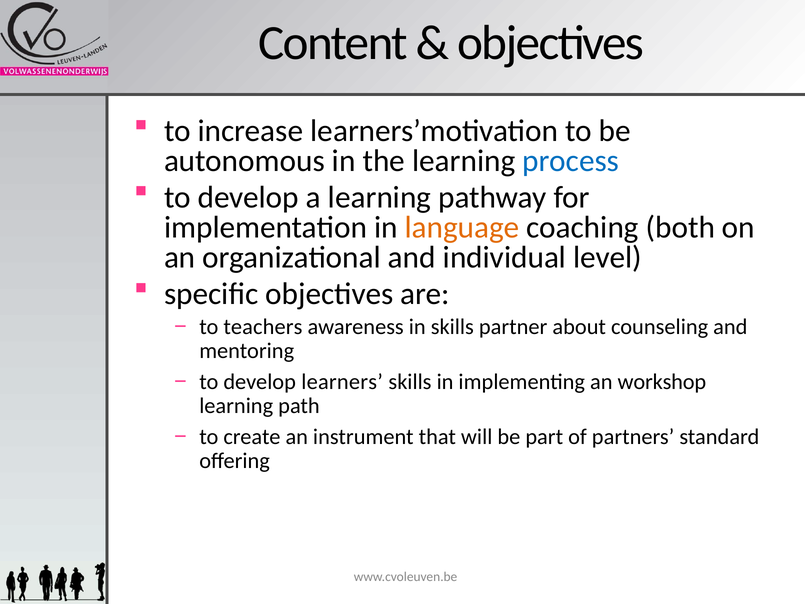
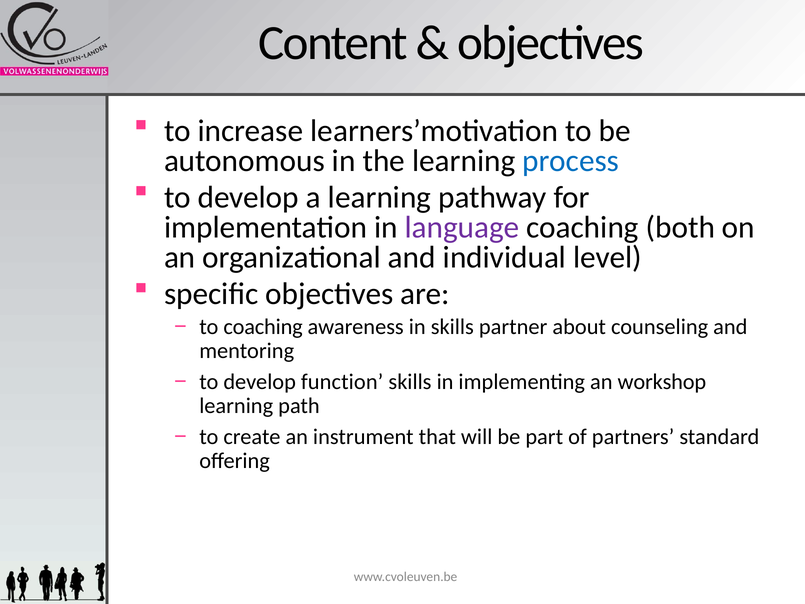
language colour: orange -> purple
to teachers: teachers -> coaching
learners: learners -> function
